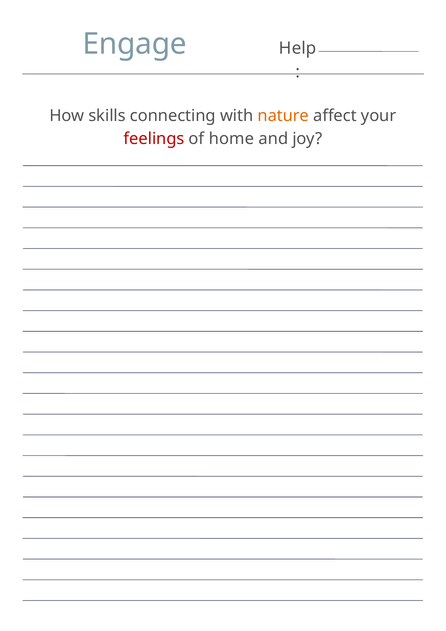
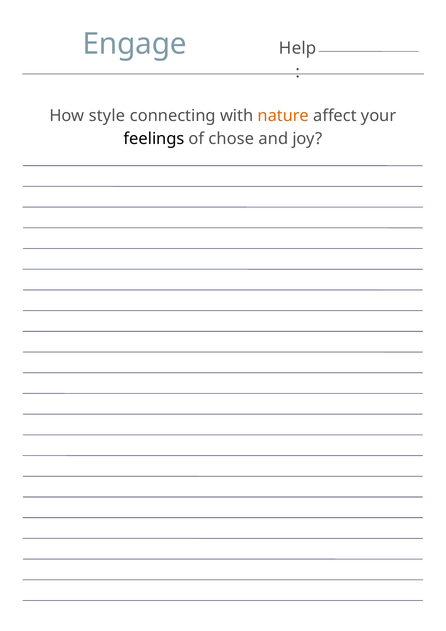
skills: skills -> style
feelings colour: red -> black
home: home -> chose
